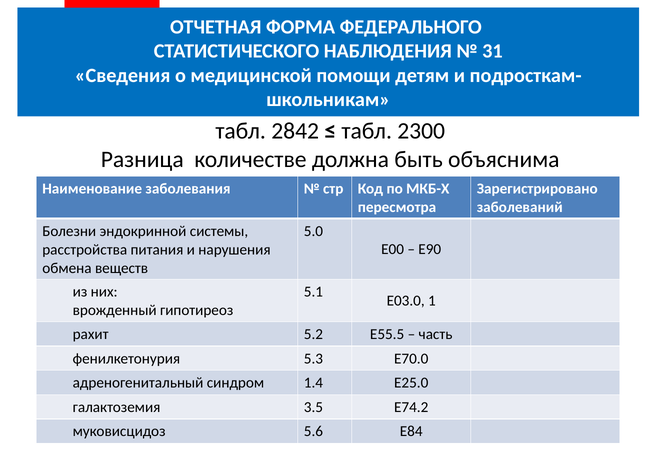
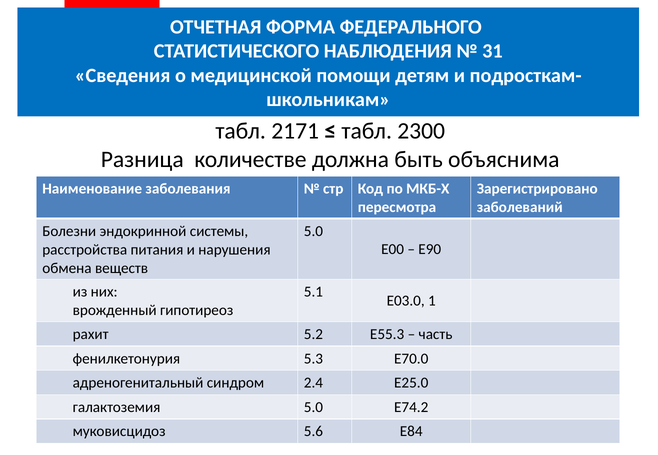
2842: 2842 -> 2171
Е55.5: Е55.5 -> Е55.3
1.4: 1.4 -> 2.4
галактоземия 3.5: 3.5 -> 5.0
